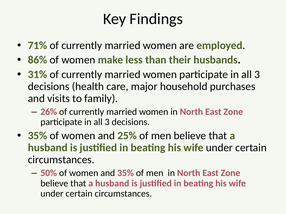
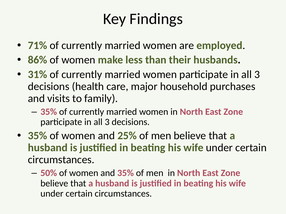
26% at (49, 112): 26% -> 35%
